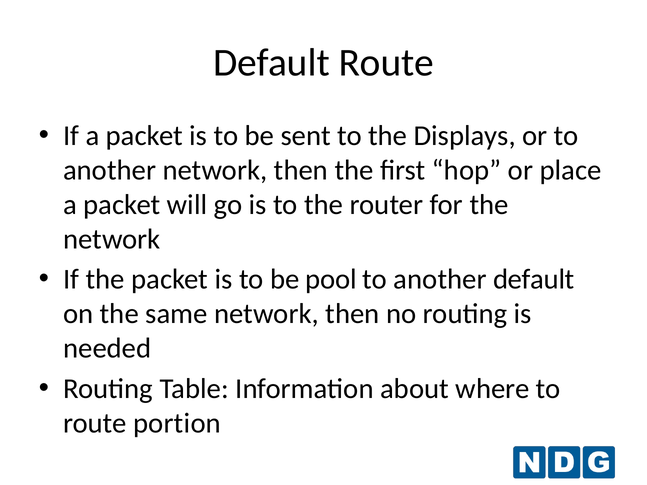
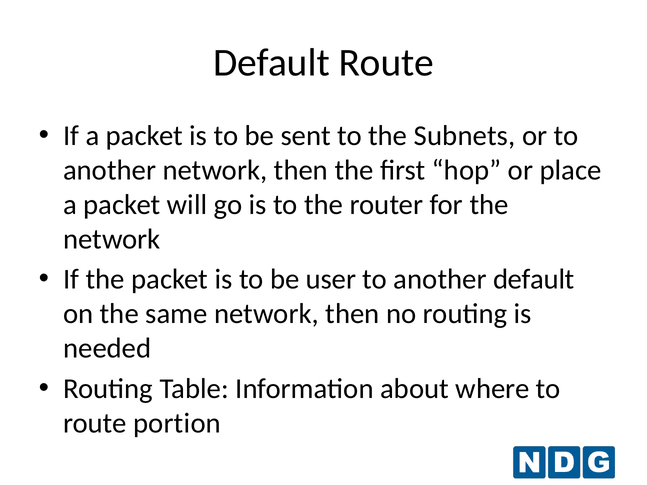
Displays: Displays -> Subnets
pool: pool -> user
